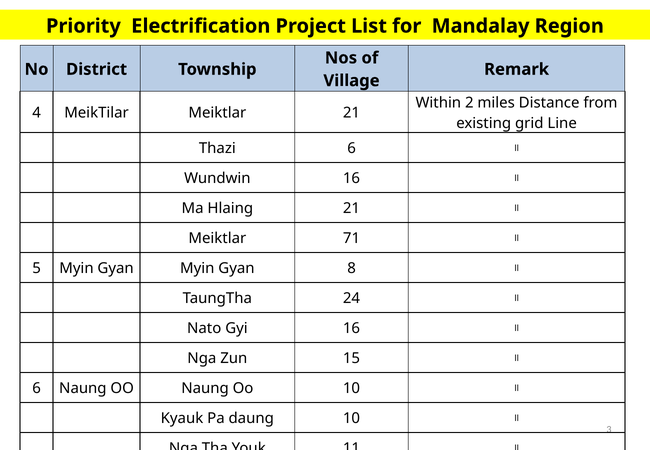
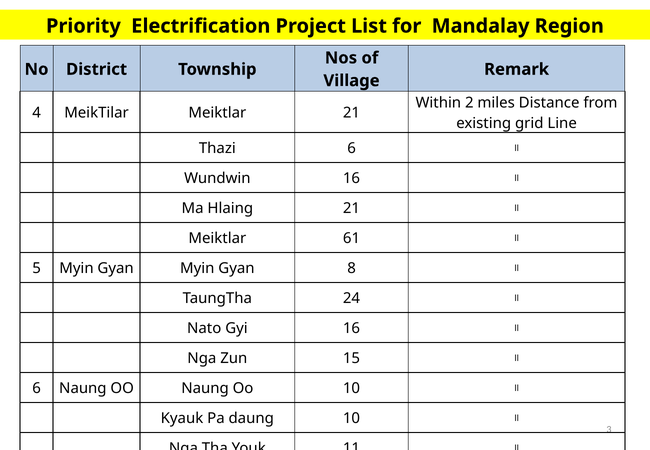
71: 71 -> 61
